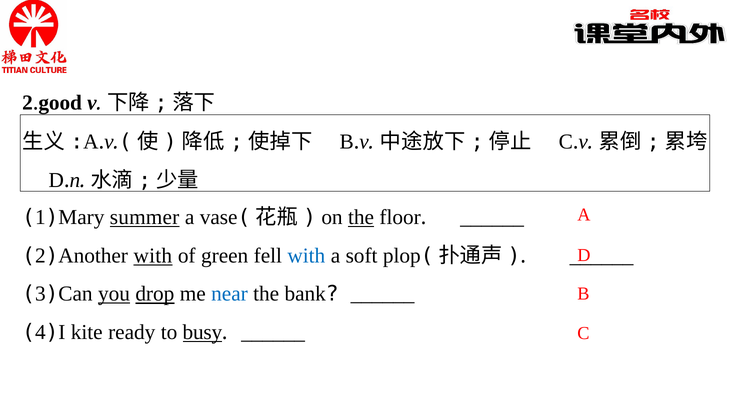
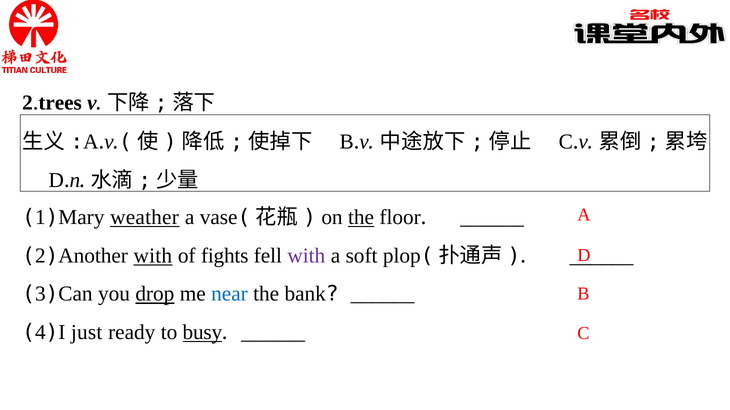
good: good -> trees
summer: summer -> weather
green: green -> fights
with at (306, 256) colour: blue -> purple
you underline: present -> none
kite: kite -> just
